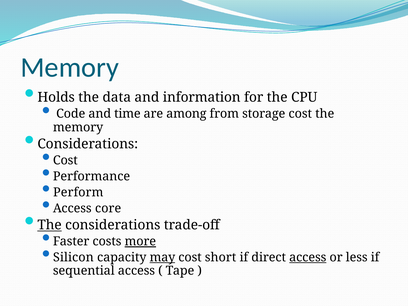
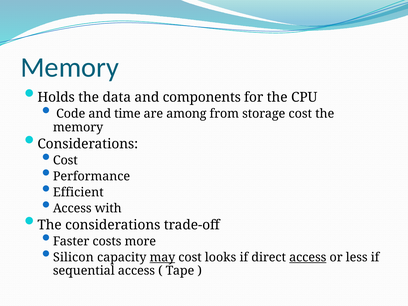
information: information -> components
Perform: Perform -> Efficient
core: core -> with
The at (50, 225) underline: present -> none
more underline: present -> none
short: short -> looks
